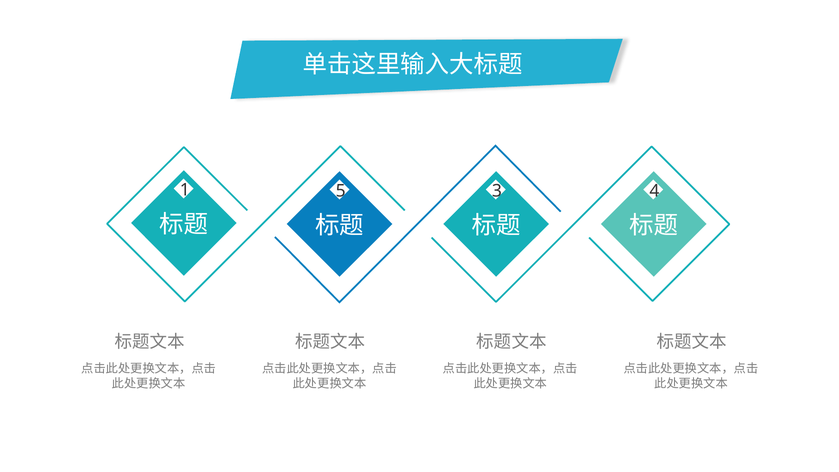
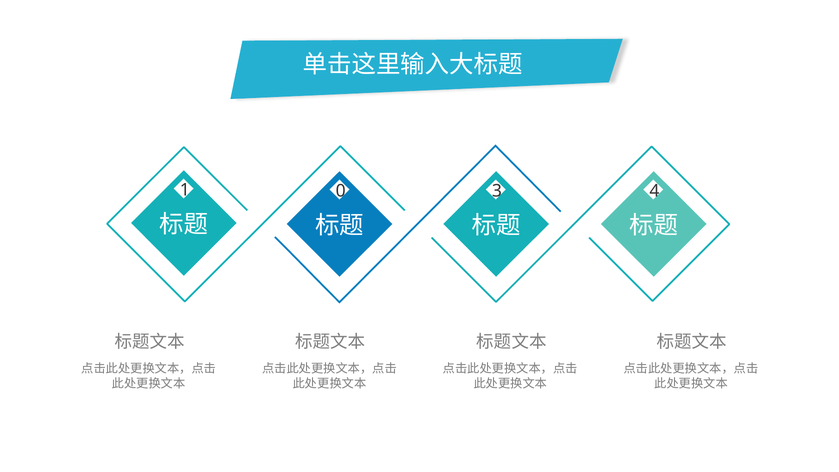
5: 5 -> 0
